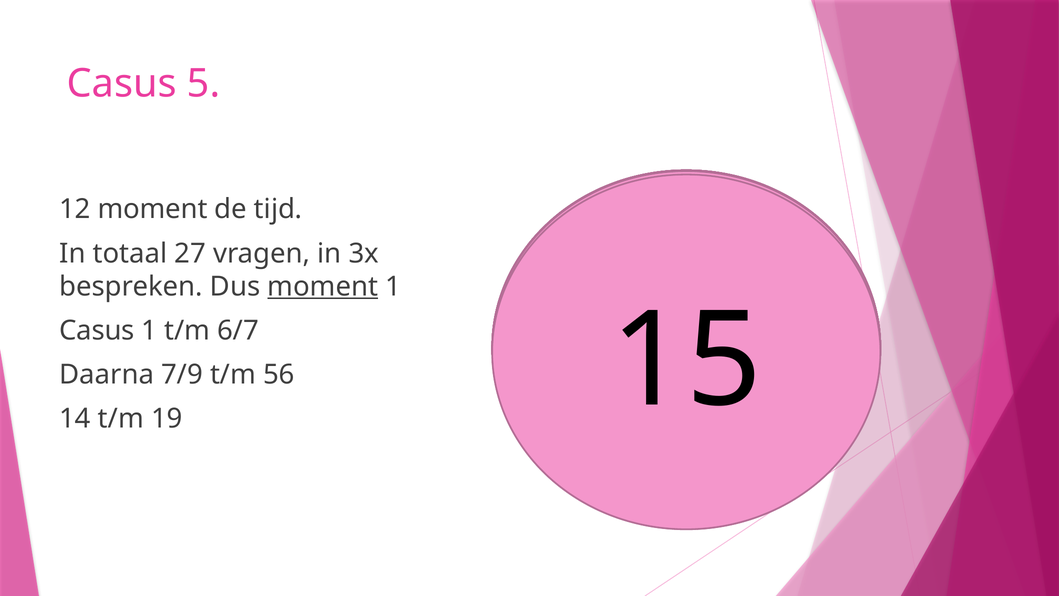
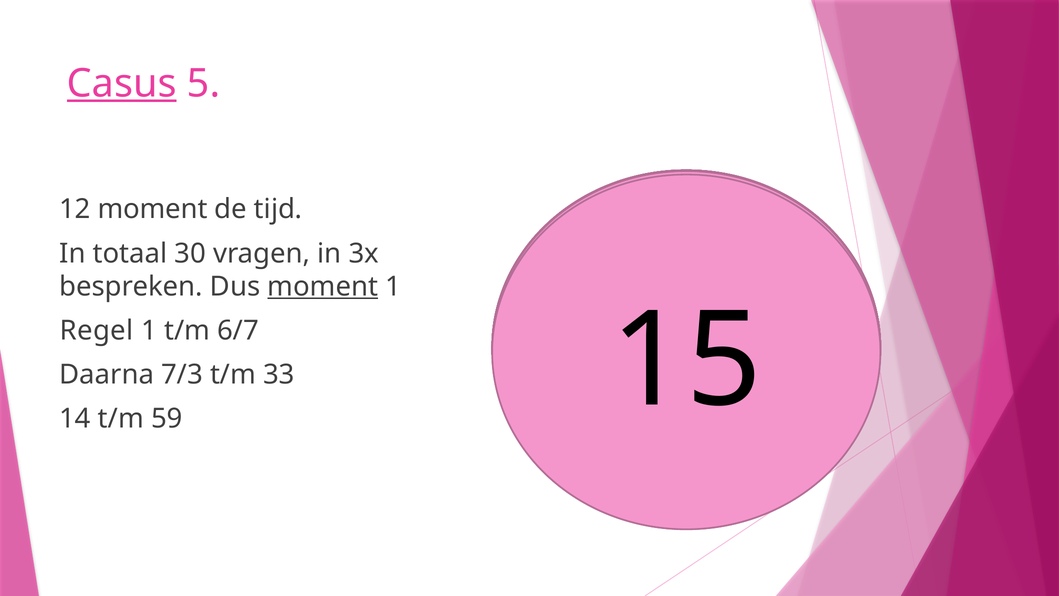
Casus at (122, 84) underline: none -> present
27: 27 -> 30
Casus at (97, 330): Casus -> Regel
7/9: 7/9 -> 7/3
56: 56 -> 33
19: 19 -> 59
